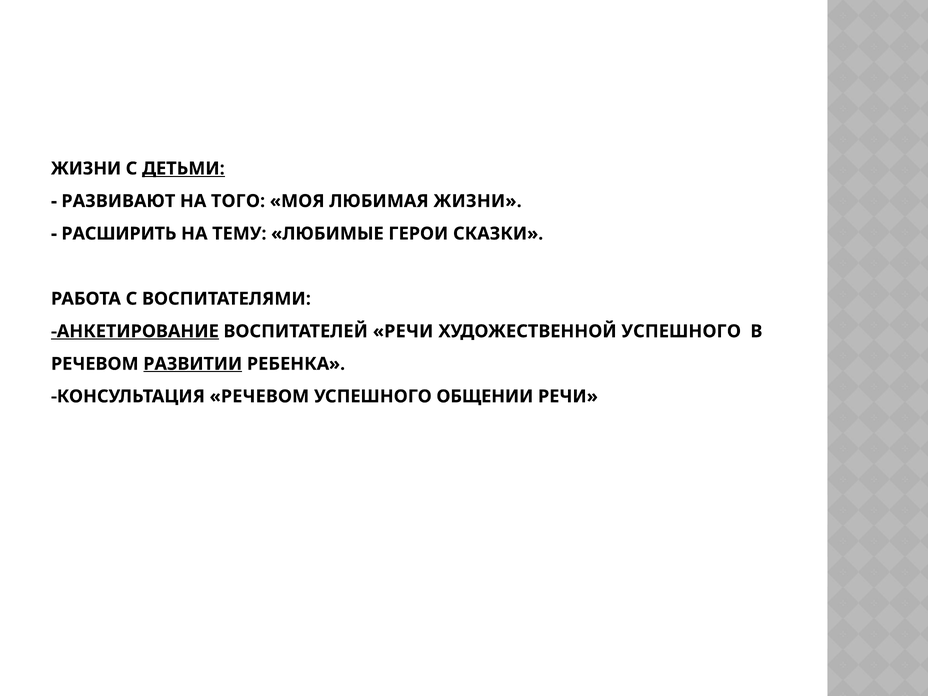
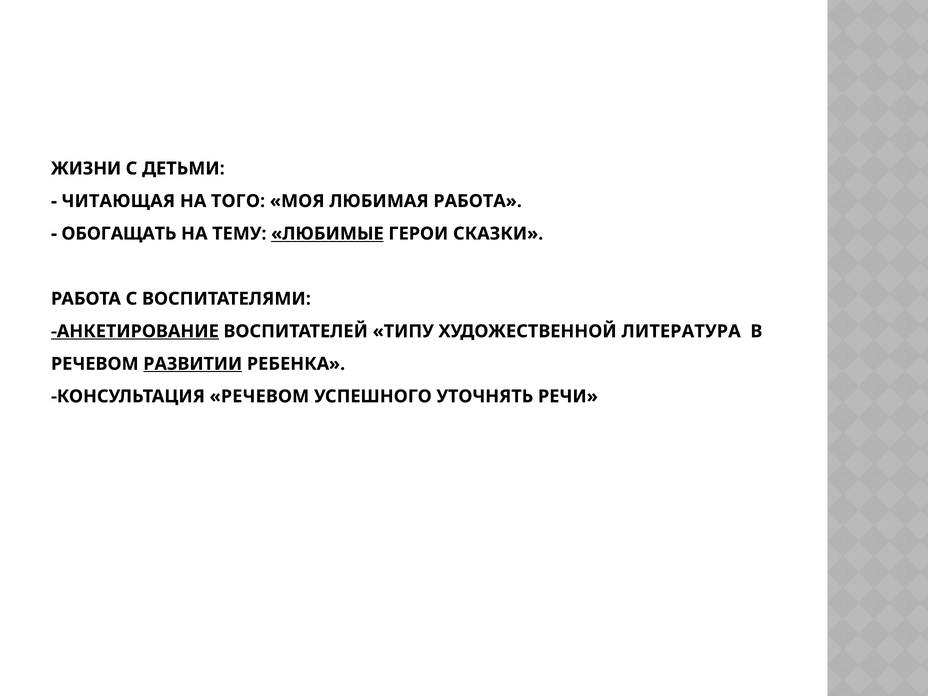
ДЕТЬМИ underline: present -> none
РАЗВИВАЮТ: РАЗВИВАЮТ -> ЧИТАЮЩАЯ
ЛЮБИМАЯ ЖИЗНИ: ЖИЗНИ -> РАБОТА
РАСШИРИТЬ: РАСШИРИТЬ -> ОБОГАЩАТЬ
ЛЮБИМЫЕ underline: none -> present
ВОСПИТАТЕЛЕЙ РЕЧИ: РЕЧИ -> ТИПУ
ХУДОЖЕСТВЕННОЙ УСПЕШНОГО: УСПЕШНОГО -> ЛИТЕРАТУРА
ОБЩЕНИИ: ОБЩЕНИИ -> УТОЧНЯТЬ
